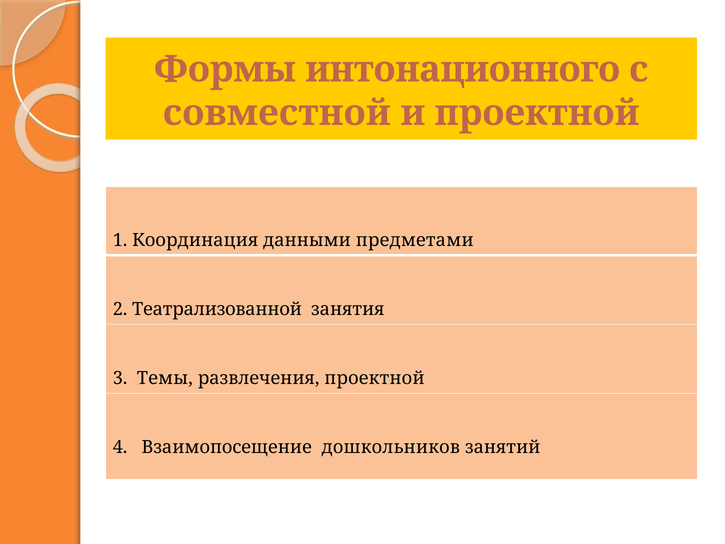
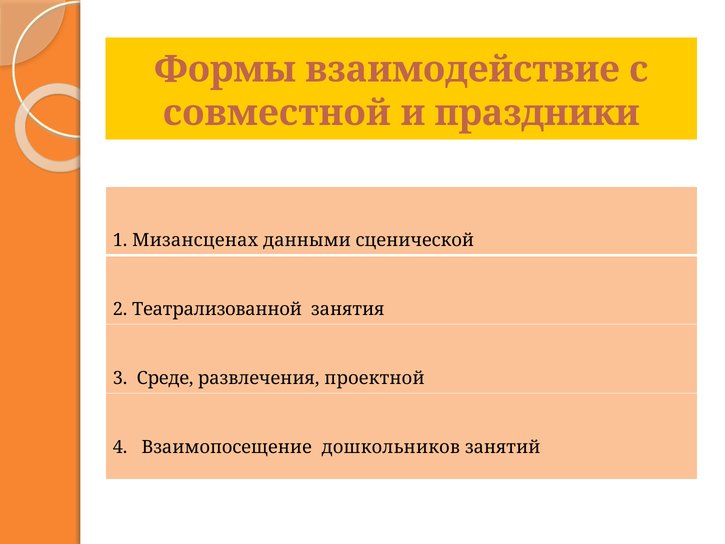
интонационного: интонационного -> взаимодействие
и проектной: проектной -> праздники
Координация: Координация -> Мизансценах
предметами: предметами -> сценической
Темы: Темы -> Среде
